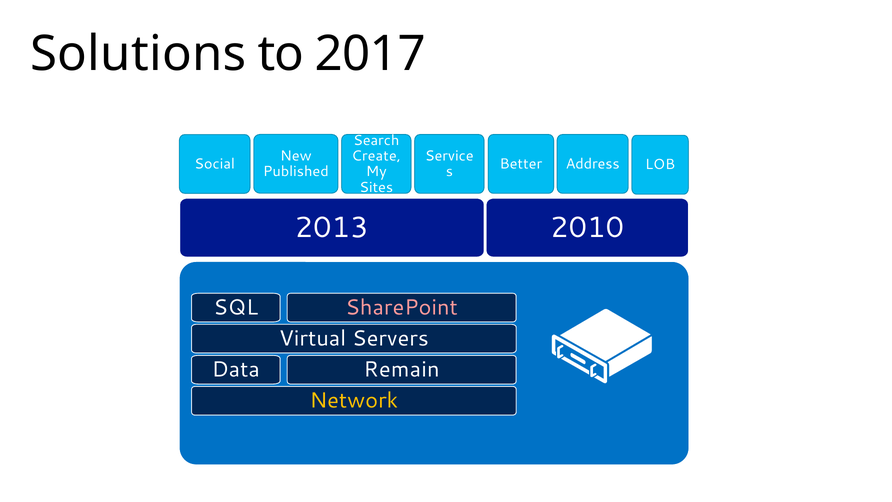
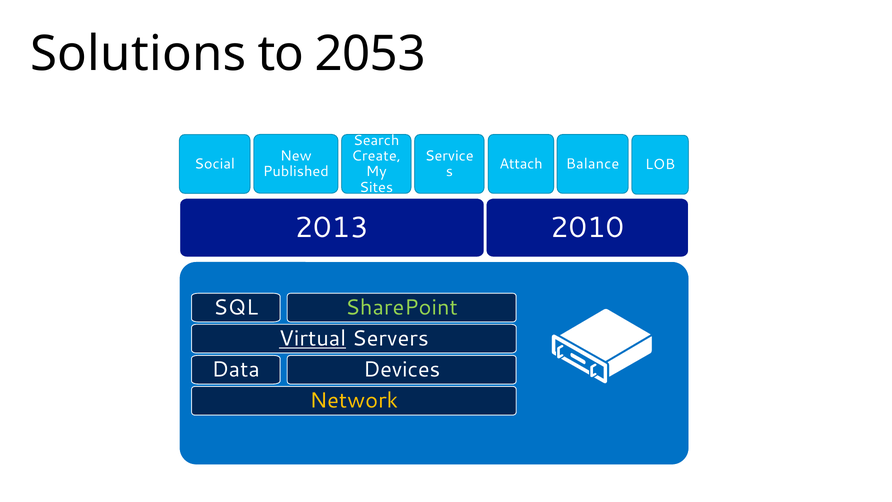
2017: 2017 -> 2053
Better: Better -> Attach
Address: Address -> Balance
SharePoint colour: pink -> light green
Virtual underline: none -> present
Remain: Remain -> Devices
